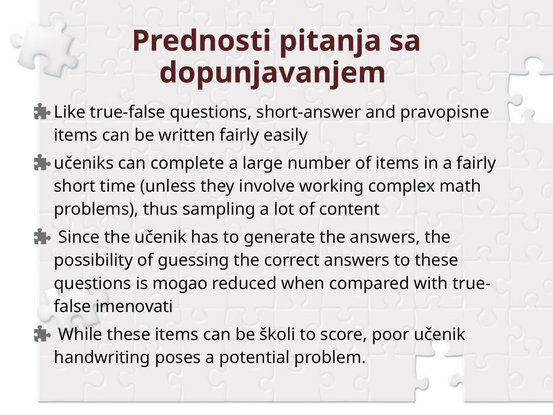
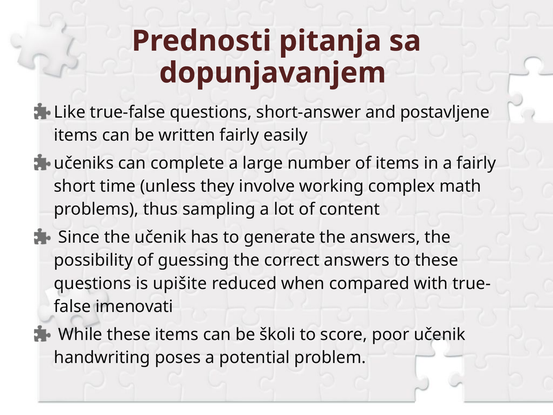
pravopisne: pravopisne -> postavljene
mogao: mogao -> upišite
